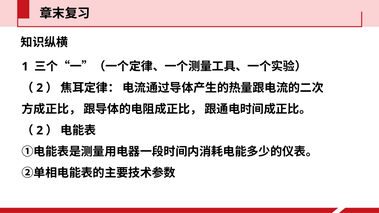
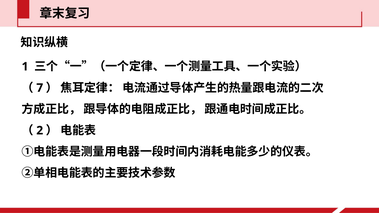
2 at (40, 88): 2 -> 7
